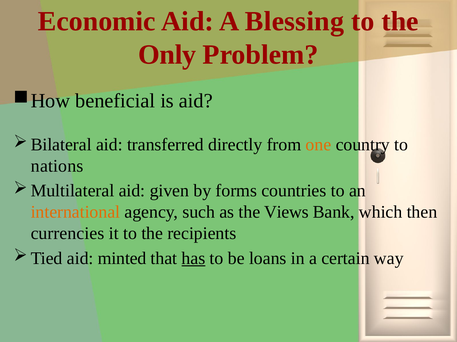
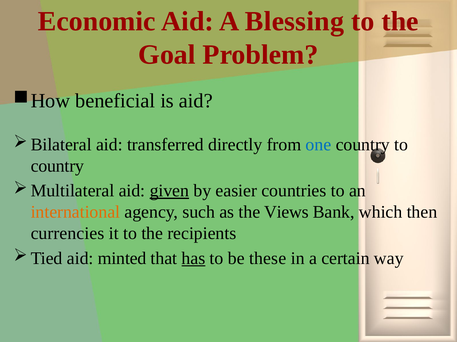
Only: Only -> Goal
one colour: orange -> blue
nations at (57, 166): nations -> country
given underline: none -> present
forms: forms -> easier
loans: loans -> these
